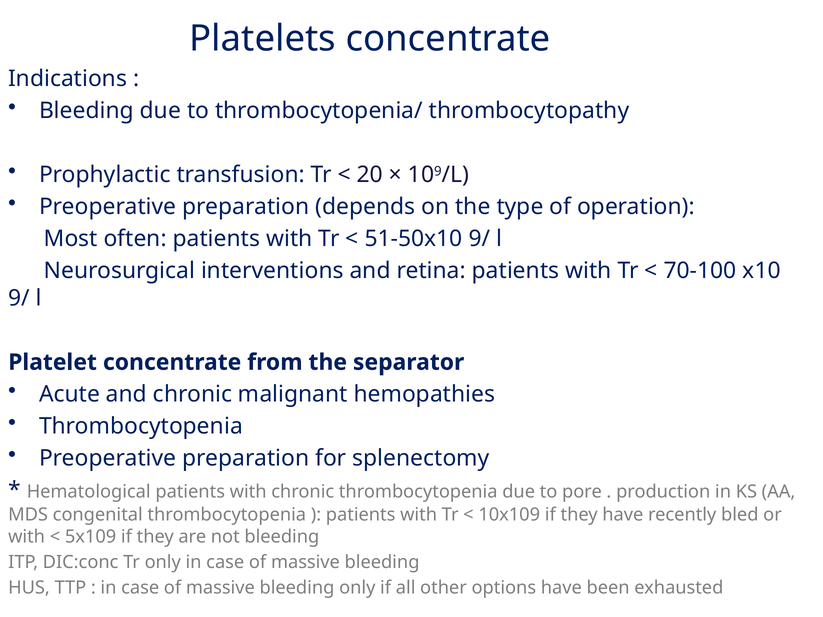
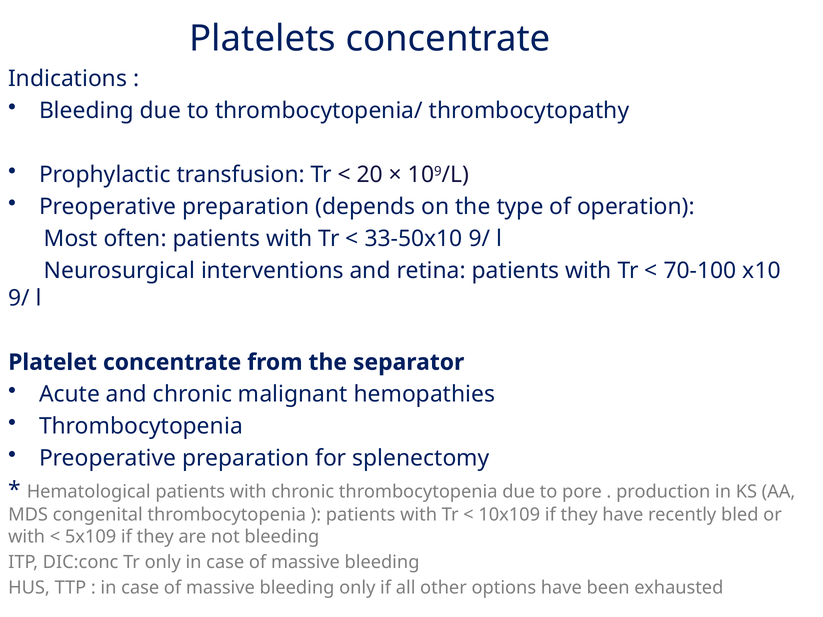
51-50x10: 51-50x10 -> 33-50x10
